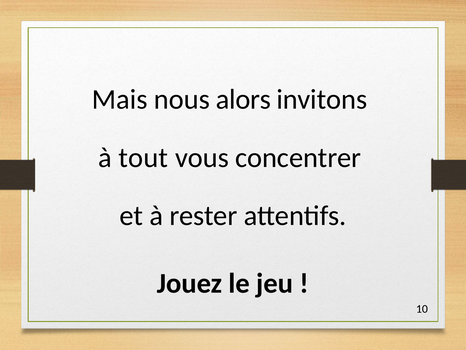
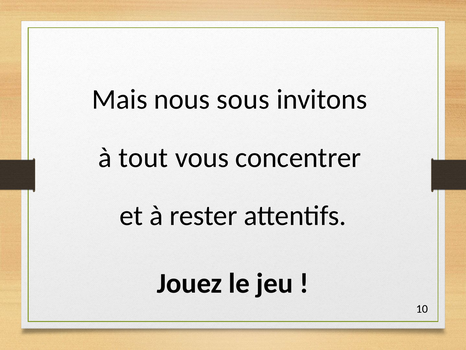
alors: alors -> sous
